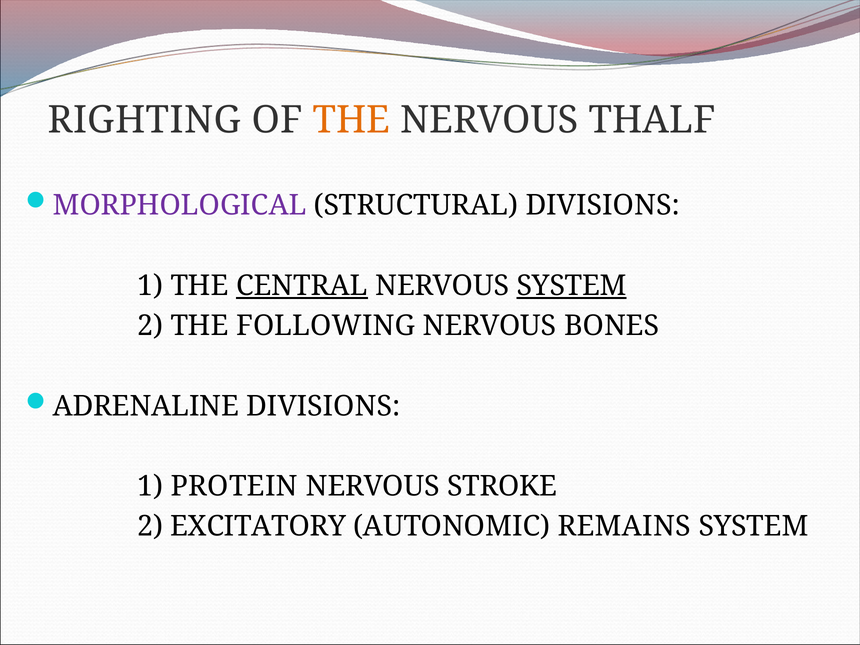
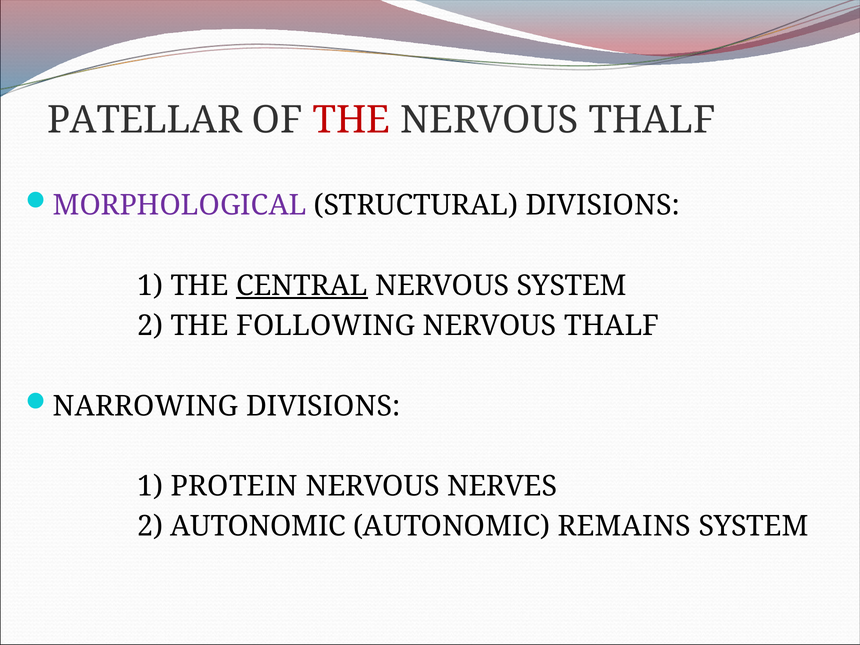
RIGHTING: RIGHTING -> PATELLAR
THE at (351, 120) colour: orange -> red
SYSTEM at (572, 286) underline: present -> none
BONES at (612, 326): BONES -> THALF
ADRENALINE: ADRENALINE -> NARROWING
STROKE: STROKE -> NERVES
EXCITATORY: EXCITATORY -> AUTONOMIC
